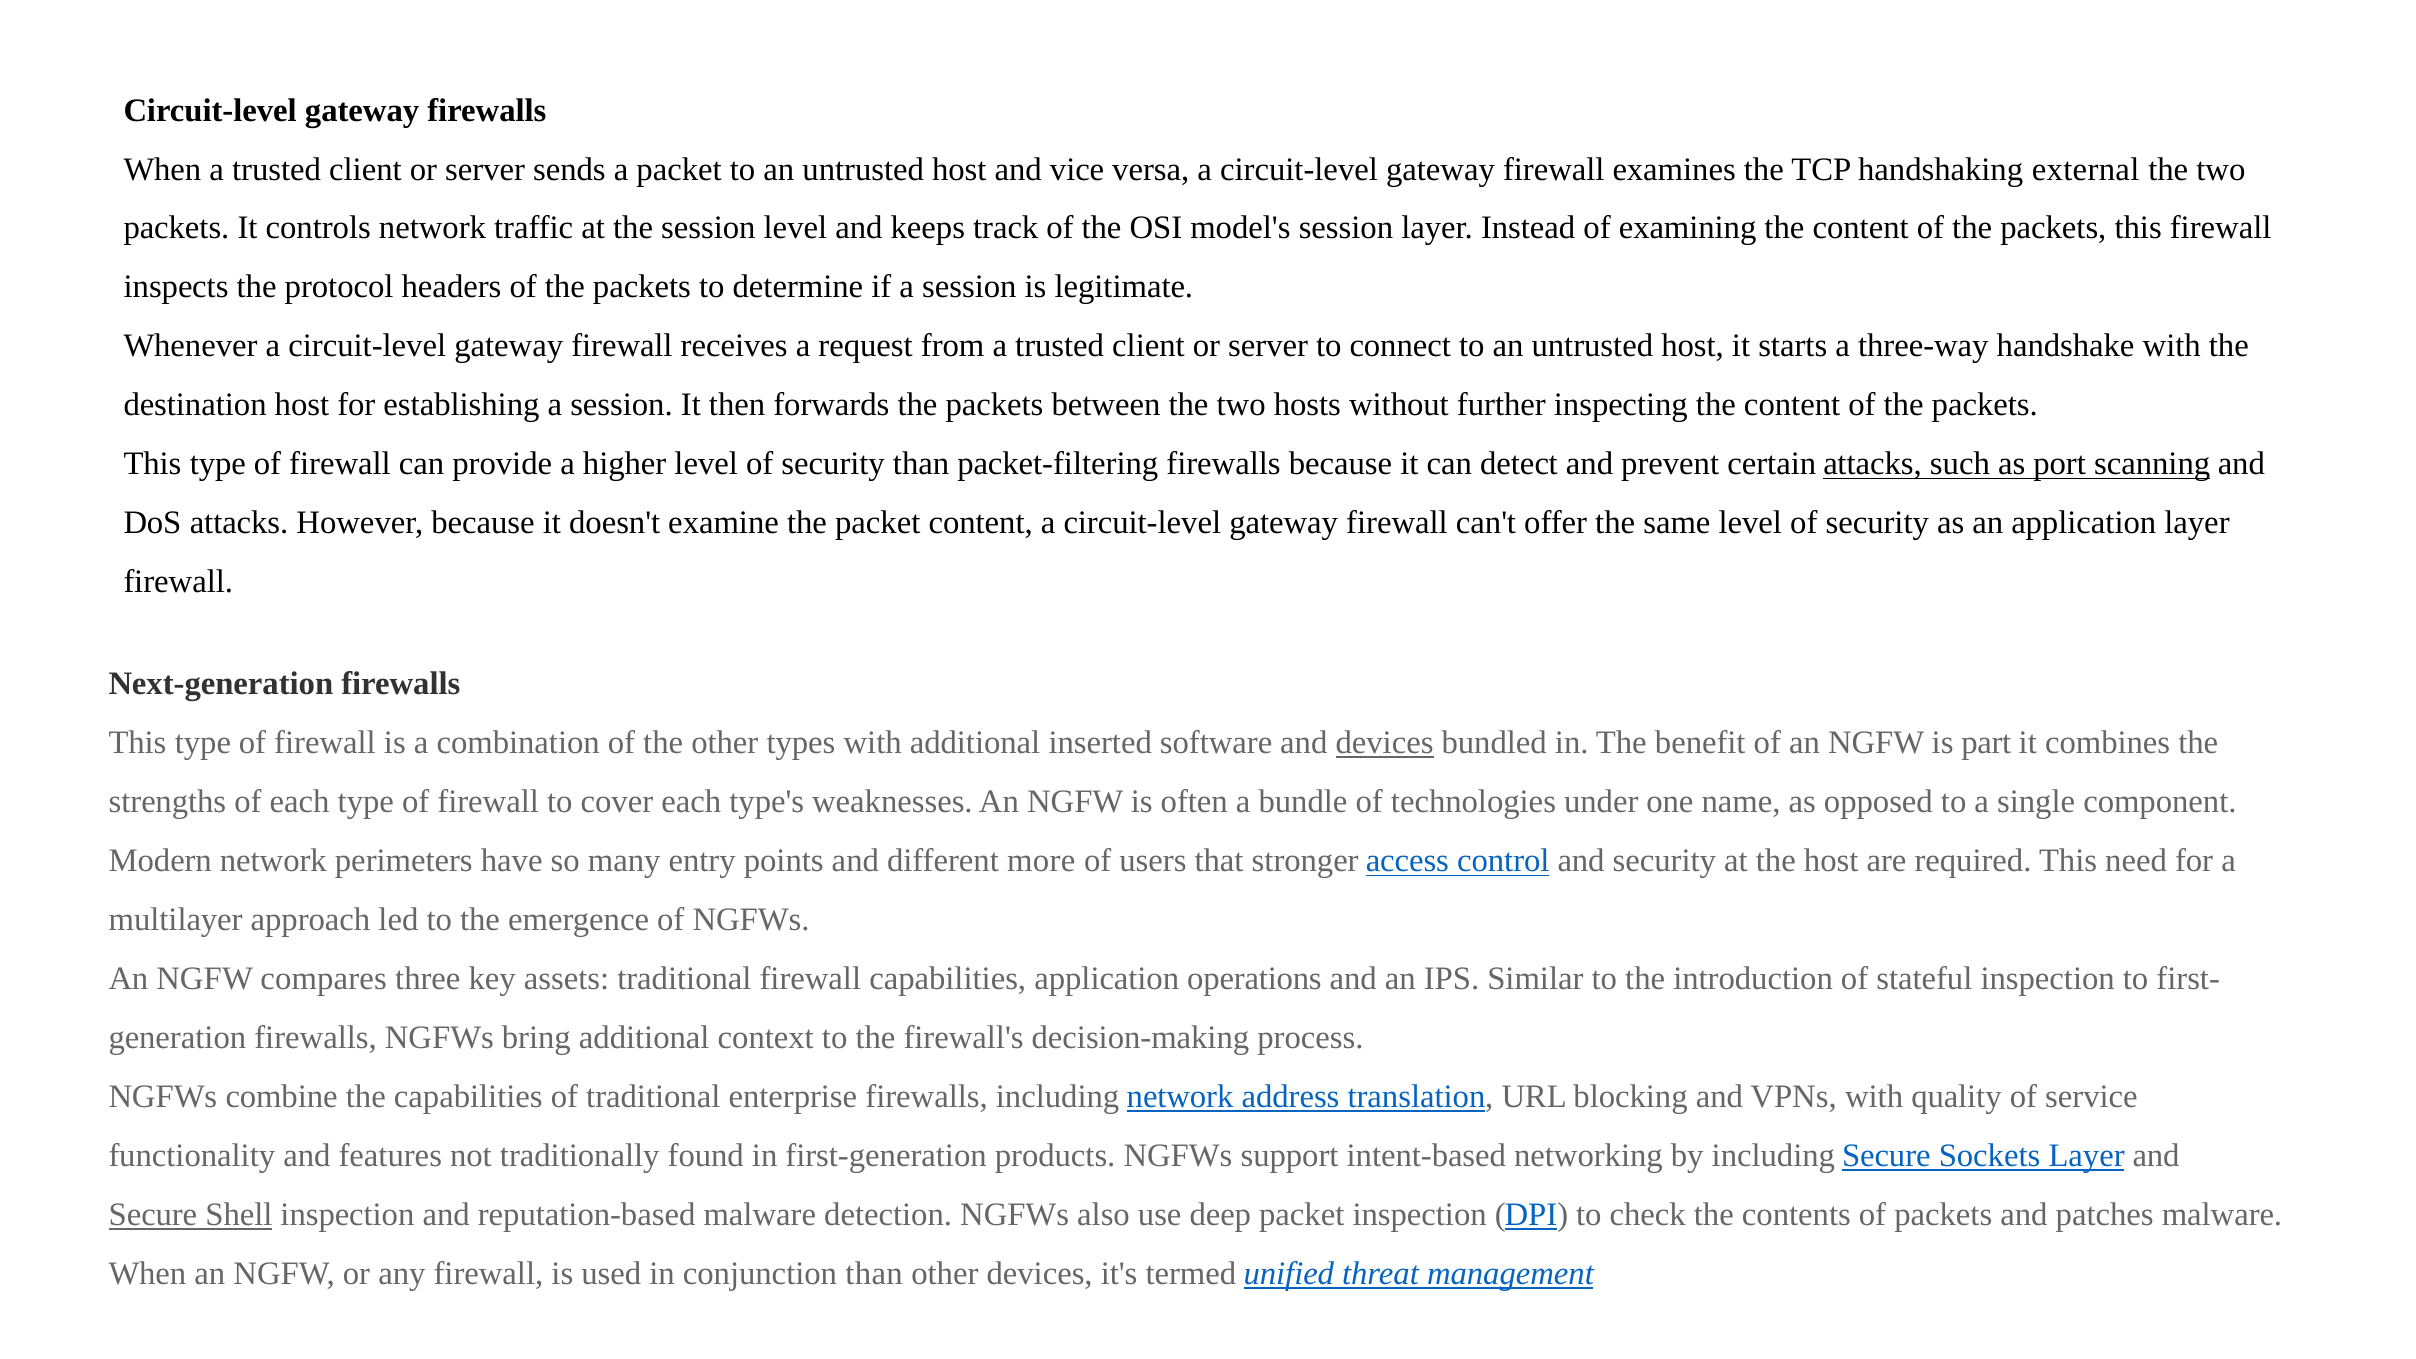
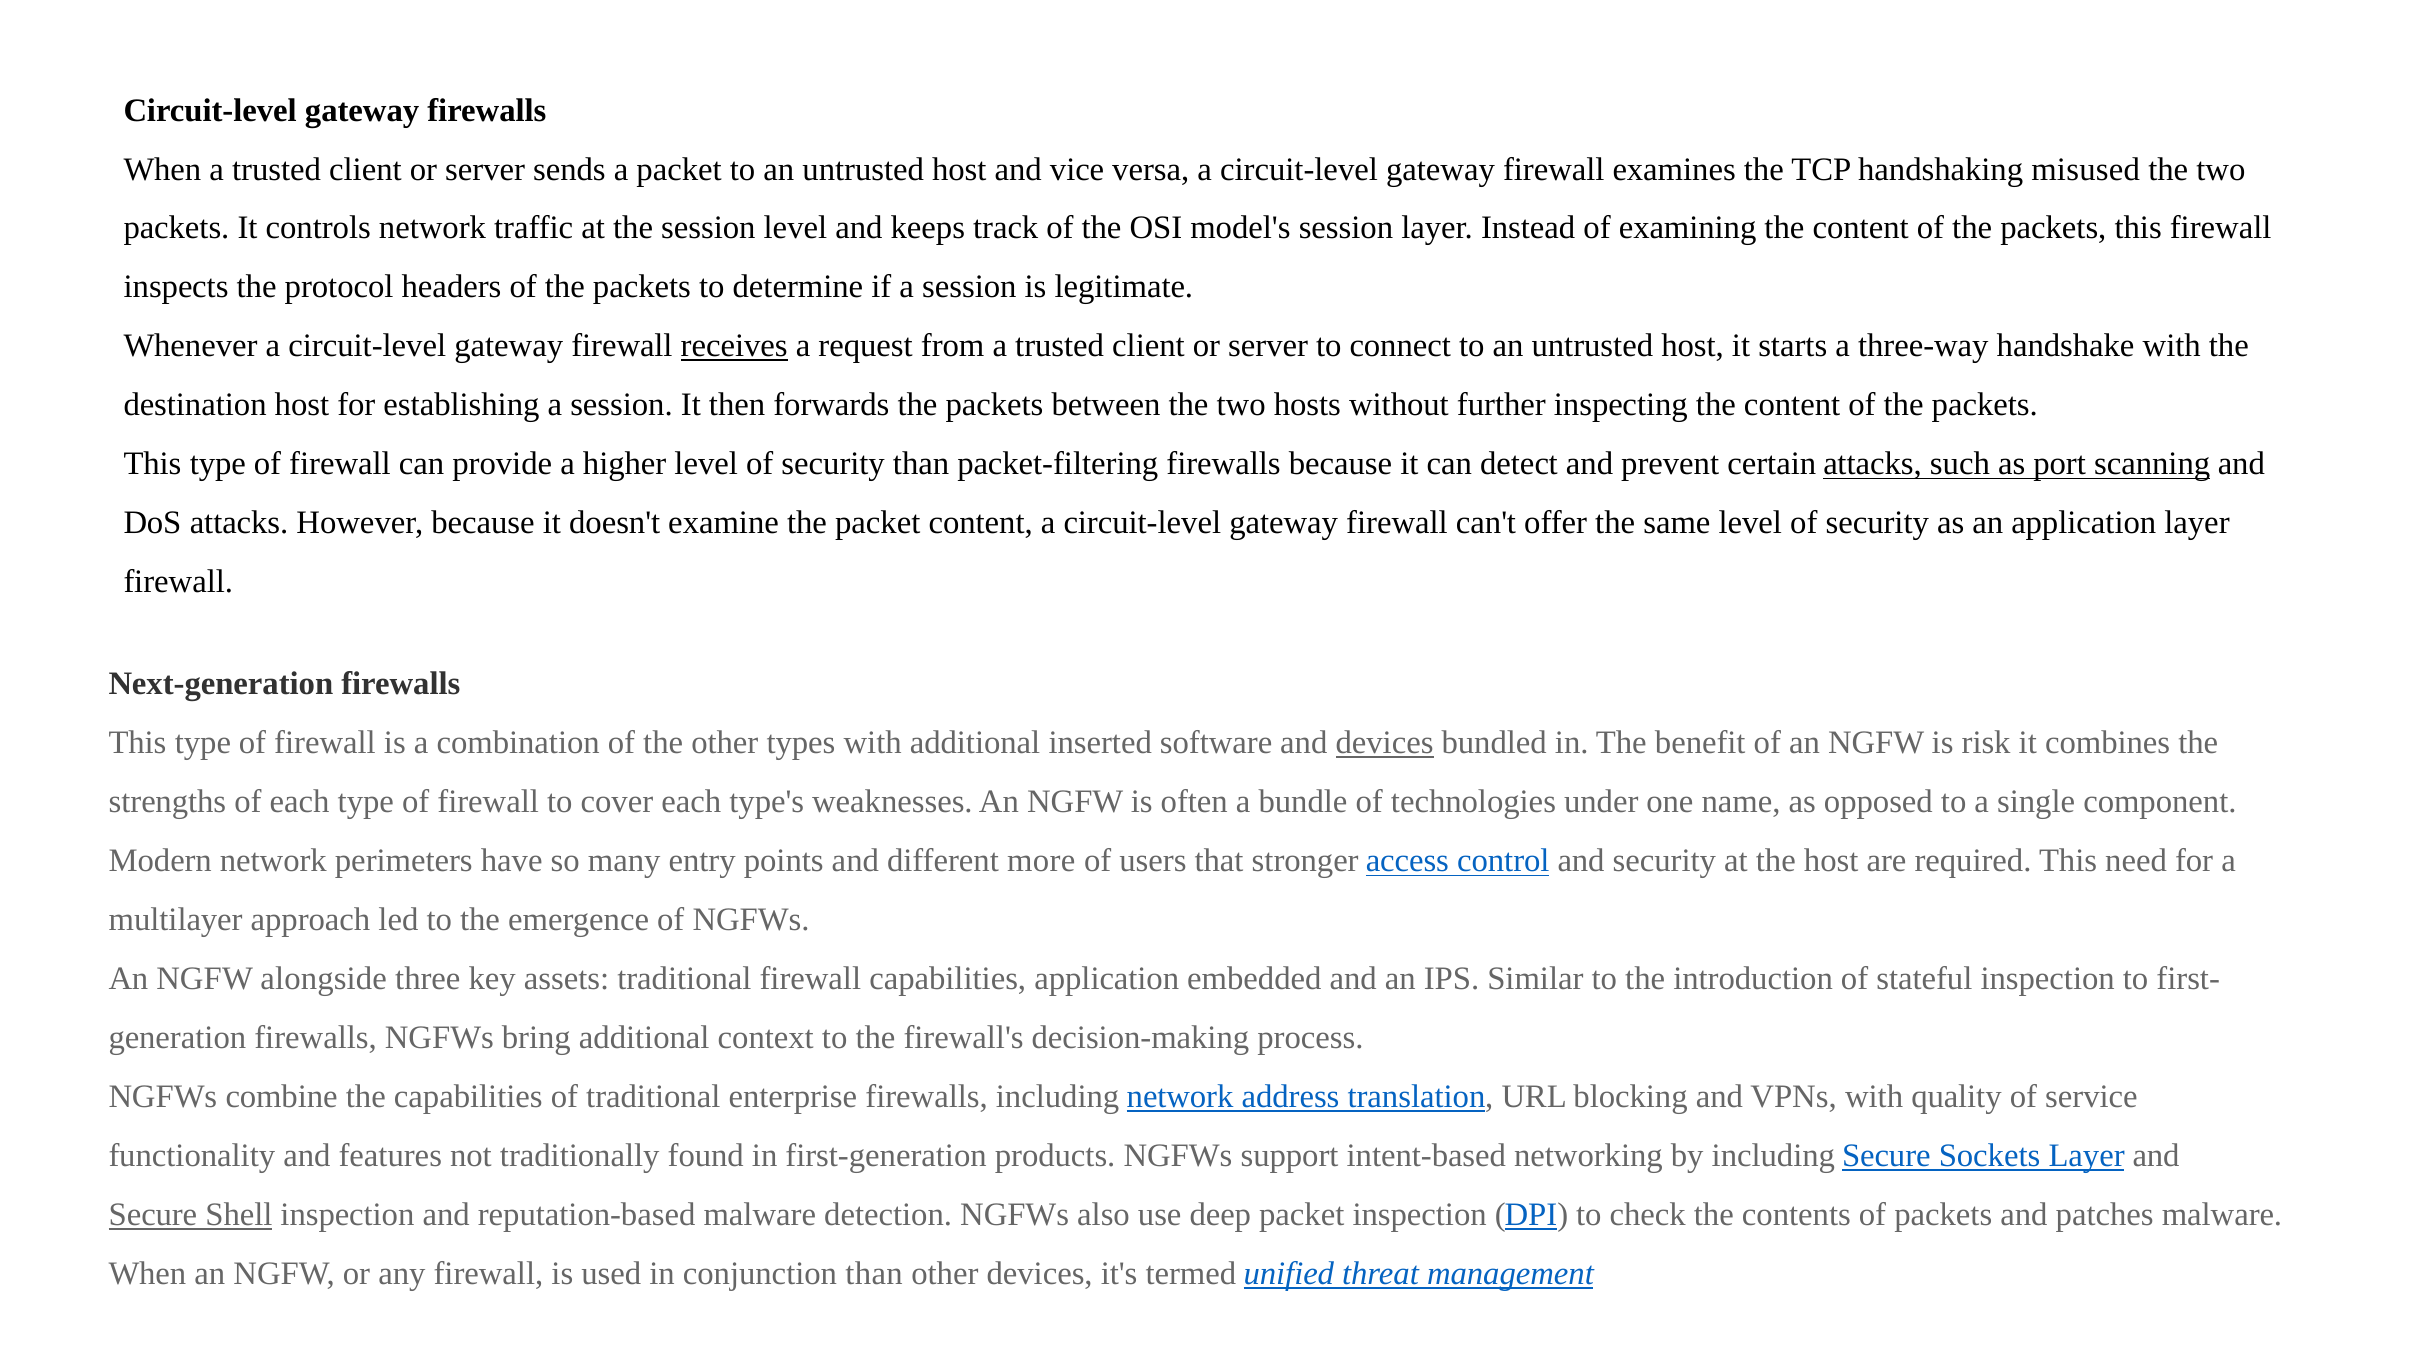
external: external -> misused
receives underline: none -> present
part: part -> risk
compares: compares -> alongside
operations: operations -> embedded
